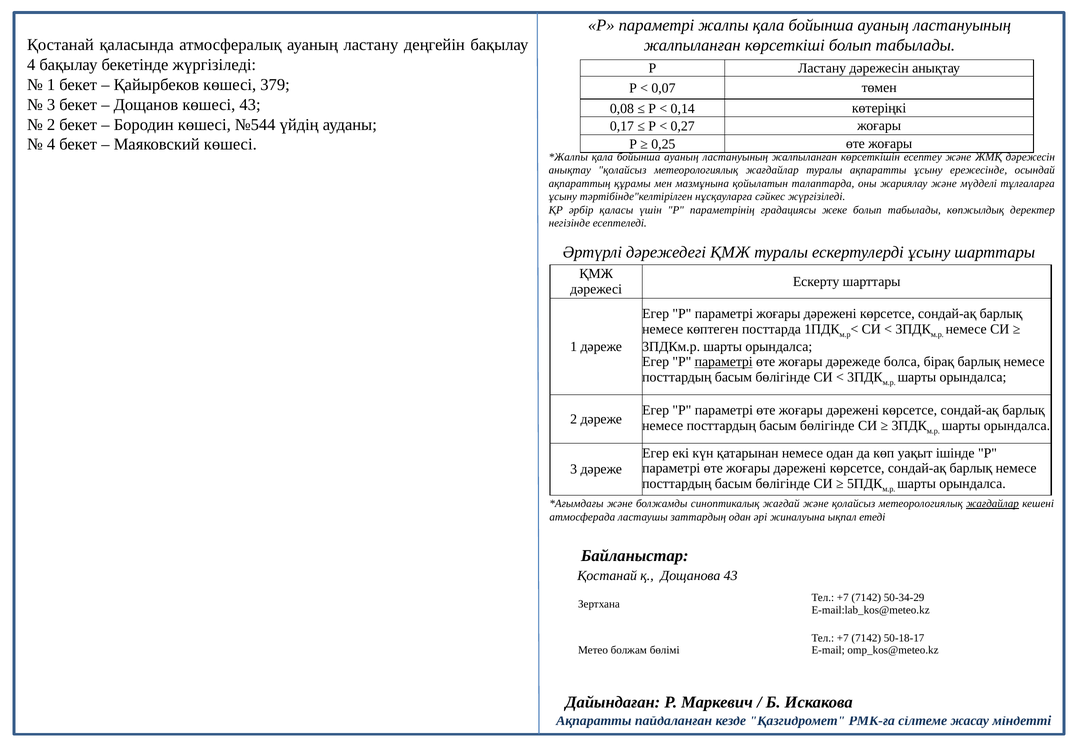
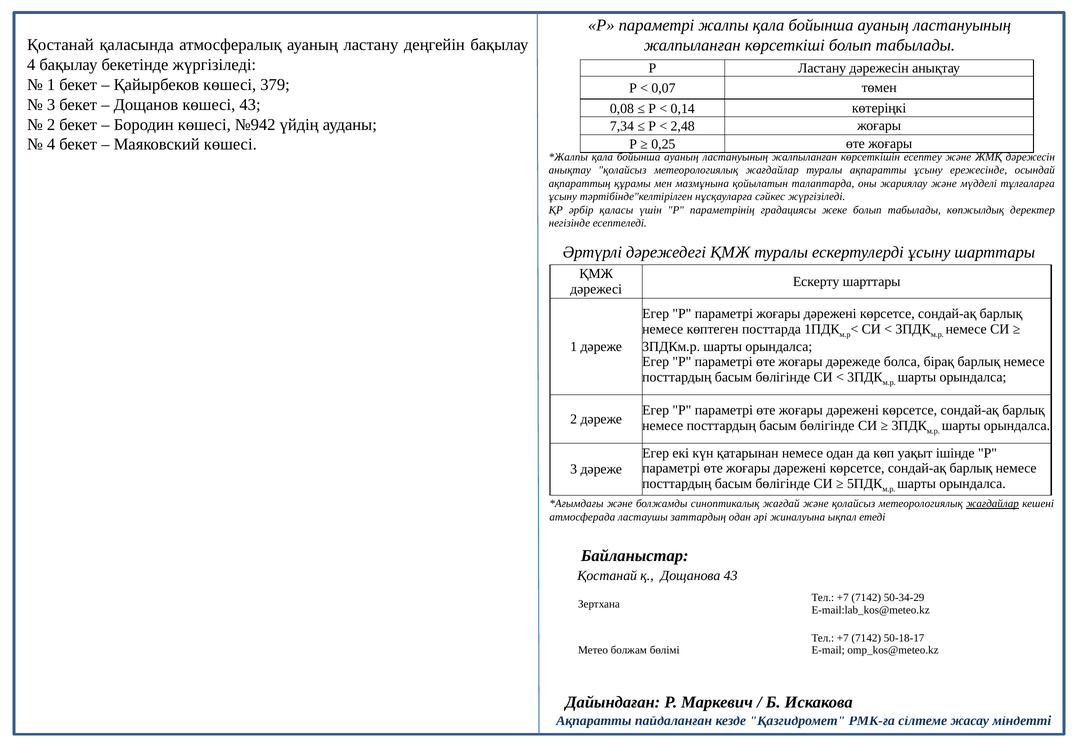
№544: №544 -> №942
0,17: 0,17 -> 7,34
0,27: 0,27 -> 2,48
параметрі at (724, 361) underline: present -> none
